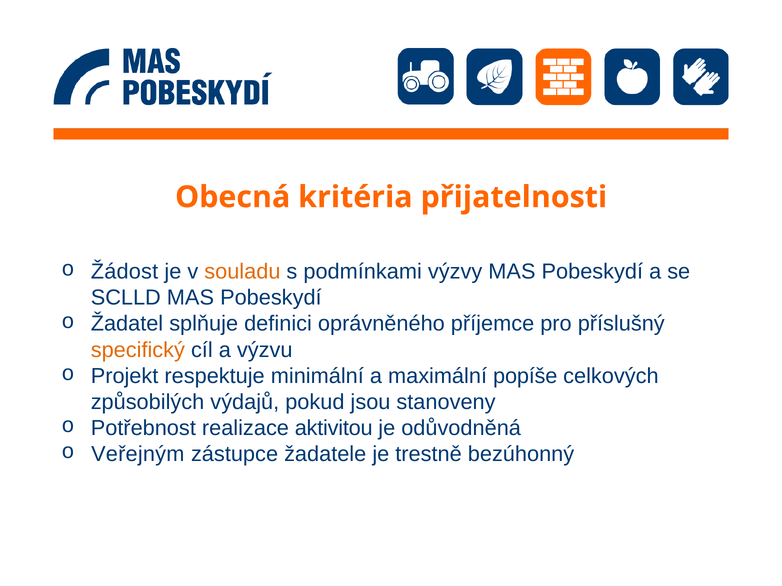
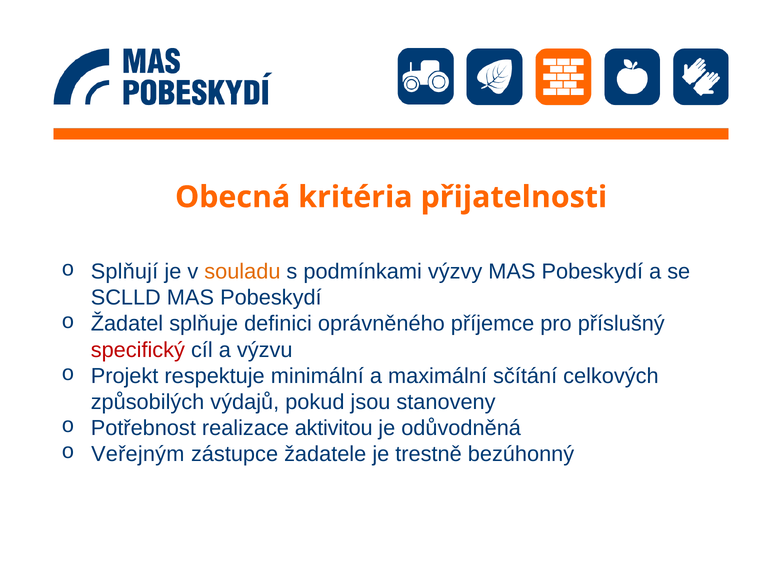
Žádost: Žádost -> Splňují
specifický colour: orange -> red
popíše: popíše -> sčítání
